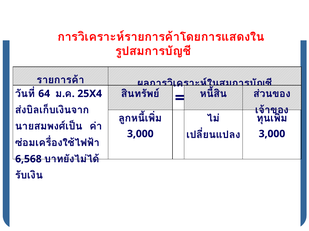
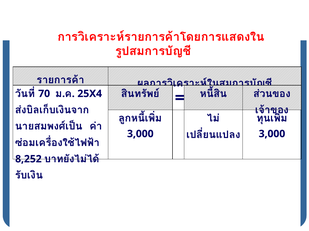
64: 64 -> 70
6,568: 6,568 -> 8,252
